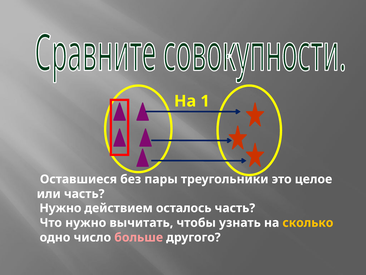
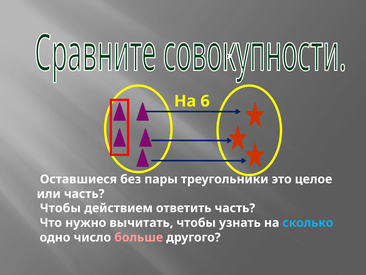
1: 1 -> 6
Нужно at (60, 208): Нужно -> Чтобы
осталось: осталось -> ответить
сколько colour: yellow -> light blue
